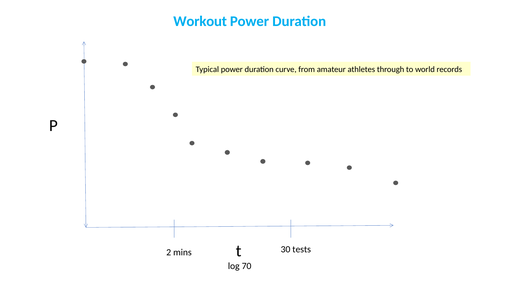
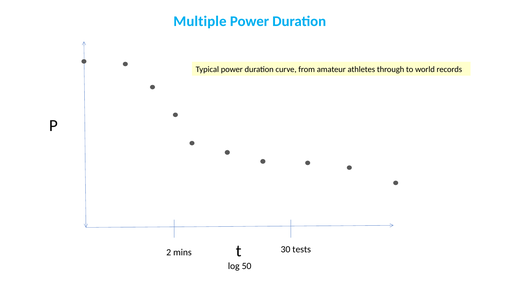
Workout: Workout -> Multiple
70: 70 -> 50
